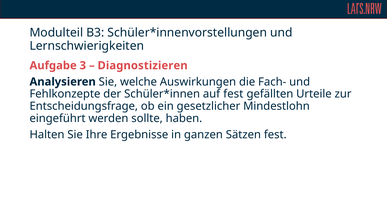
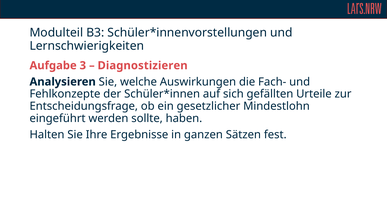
auf fest: fest -> sich
